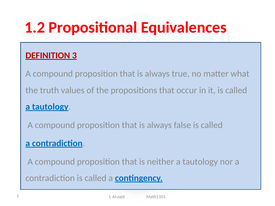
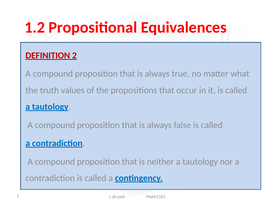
3: 3 -> 2
